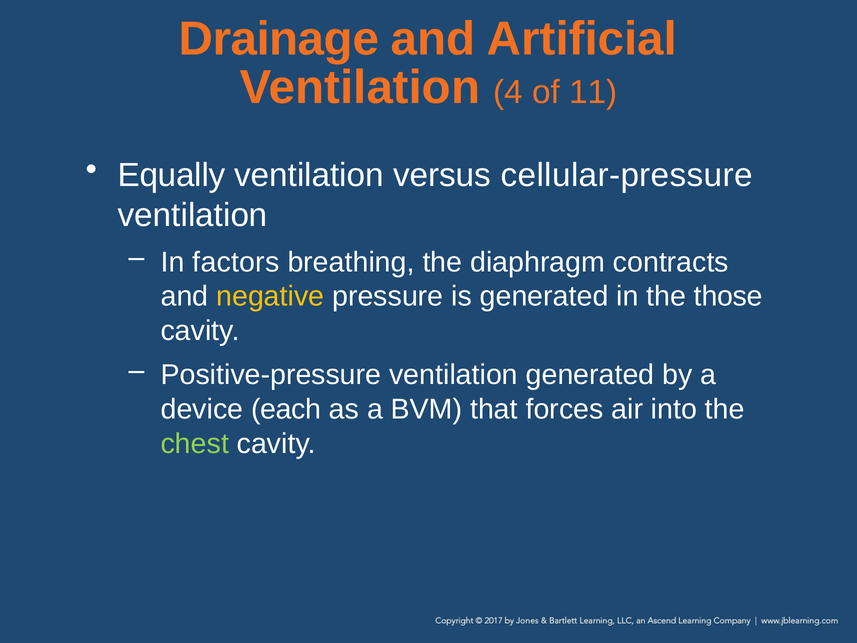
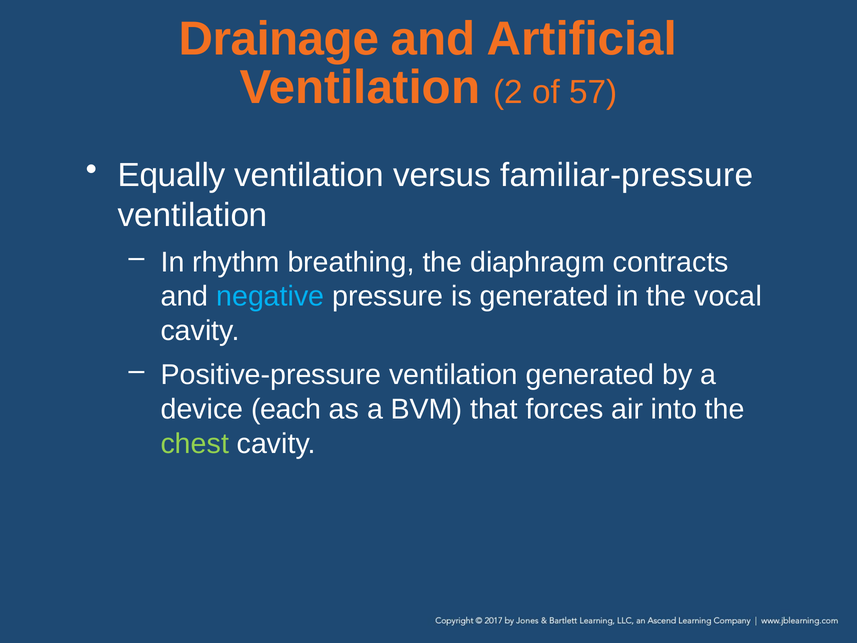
4: 4 -> 2
11: 11 -> 57
cellular-pressure: cellular-pressure -> familiar-pressure
factors: factors -> rhythm
negative colour: yellow -> light blue
those: those -> vocal
